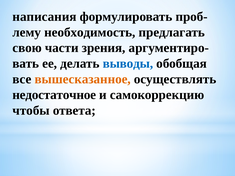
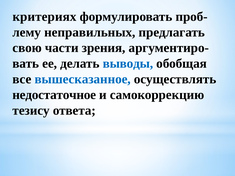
написания: написания -> критериях
необходимость: необходимость -> неправильных
вышесказанное colour: orange -> blue
чтобы: чтобы -> тезису
